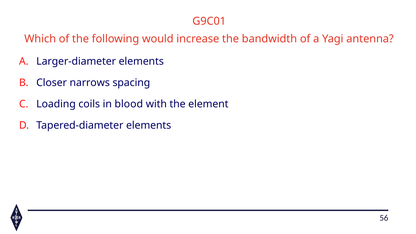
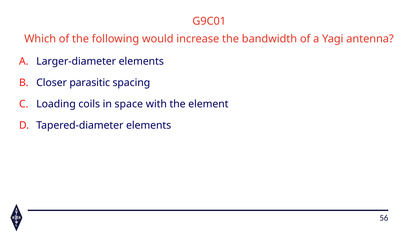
narrows: narrows -> parasitic
blood: blood -> space
